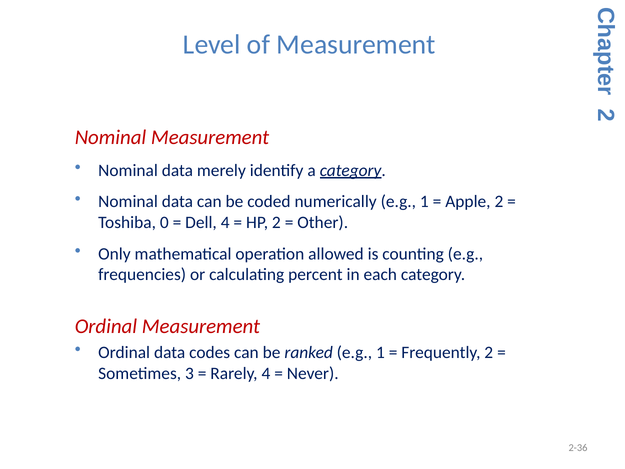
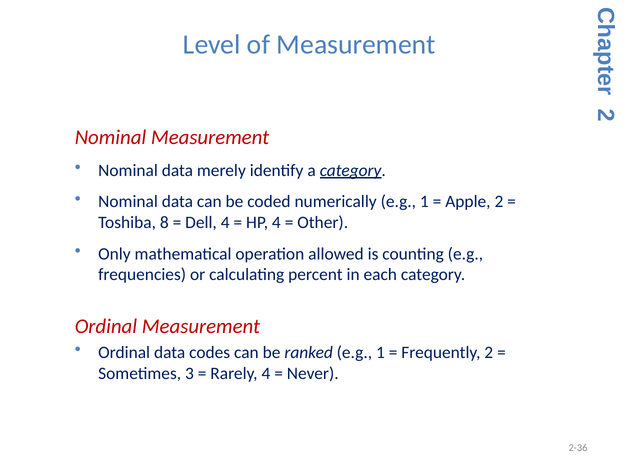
0: 0 -> 8
HP 2: 2 -> 4
